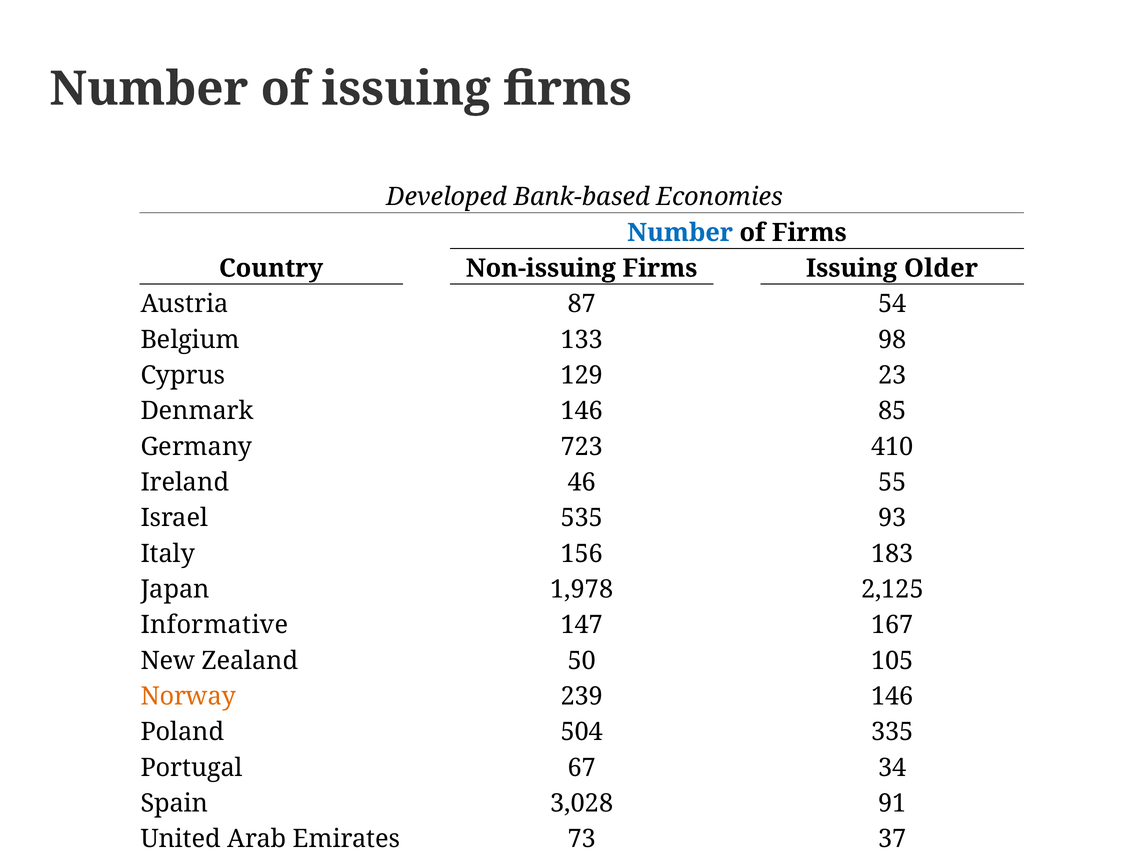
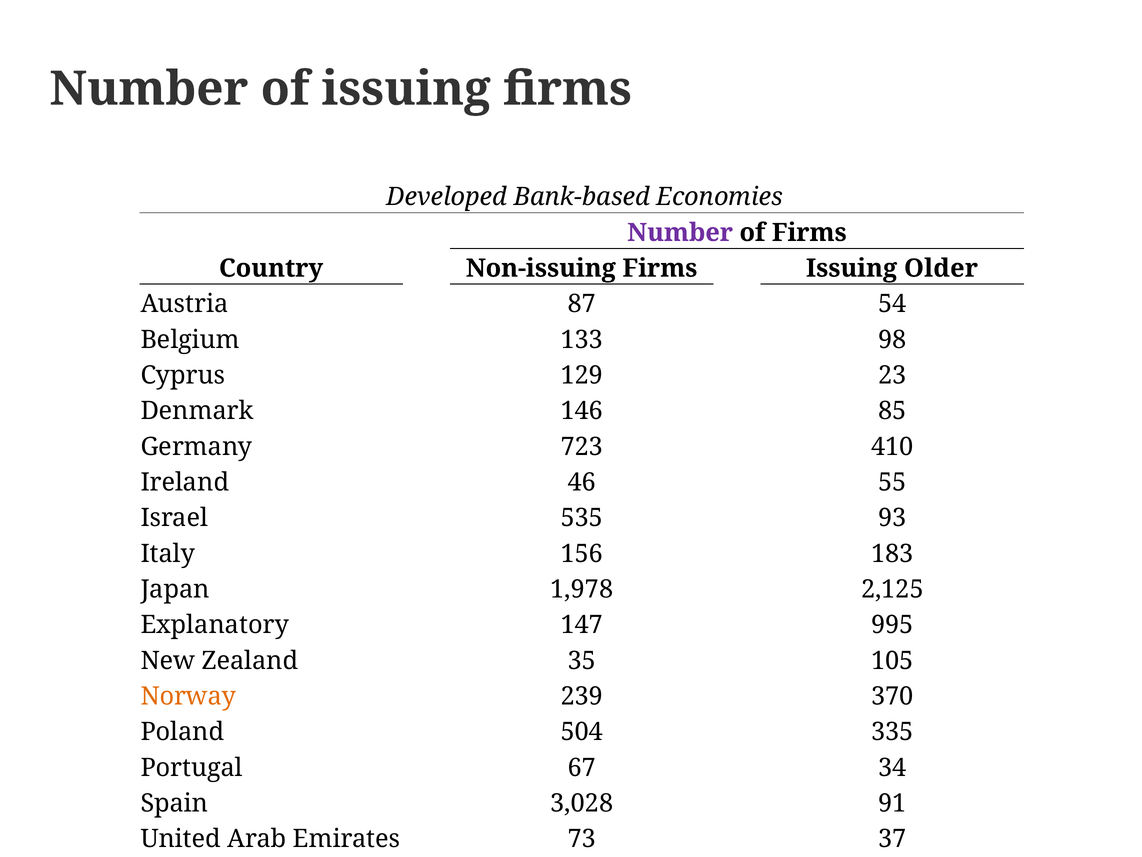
Number at (680, 232) colour: blue -> purple
Informative: Informative -> Explanatory
167: 167 -> 995
50: 50 -> 35
239 146: 146 -> 370
